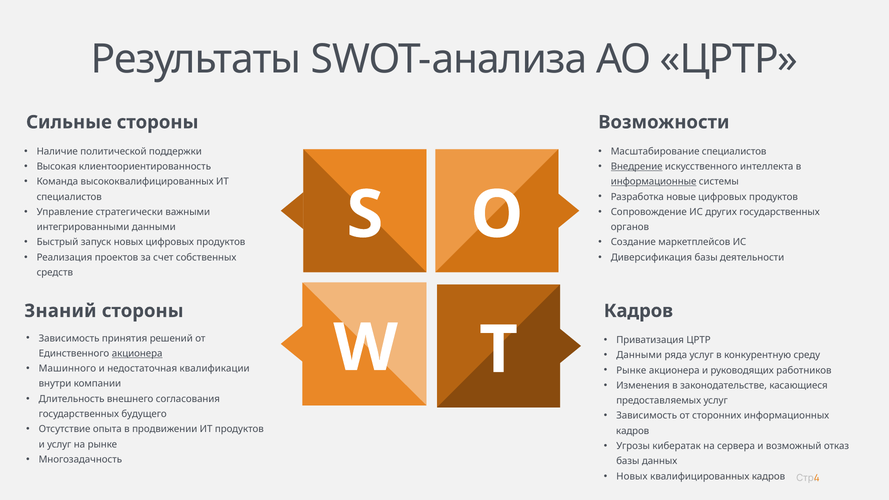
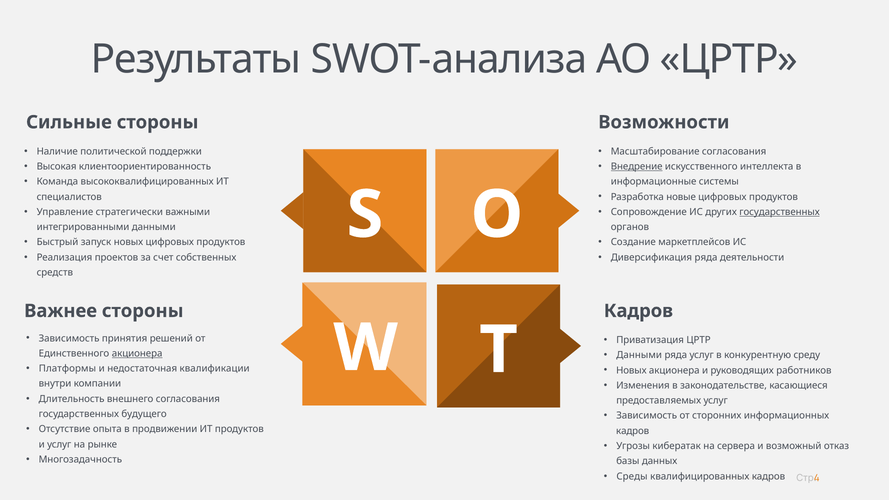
Масштабирование специалистов: специалистов -> согласования
информационные underline: present -> none
государственных at (780, 212) underline: none -> present
Диверсификация базы: базы -> ряда
Знаний: Знаний -> Важнее
Машинного: Машинного -> Платформы
Рынке at (631, 370): Рынке -> Новых
Новых at (632, 476): Новых -> Среды
